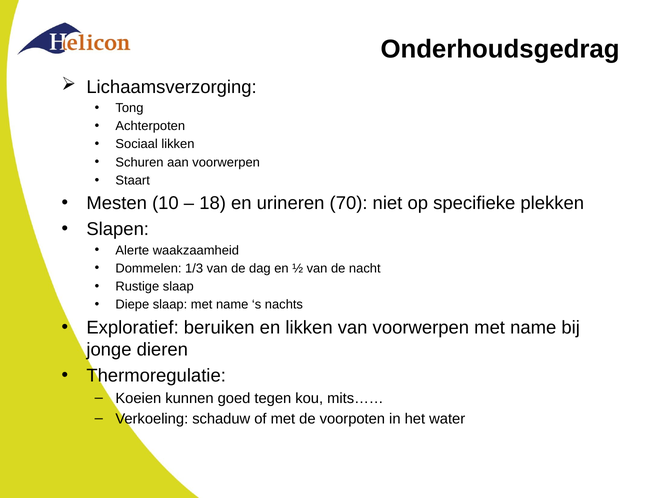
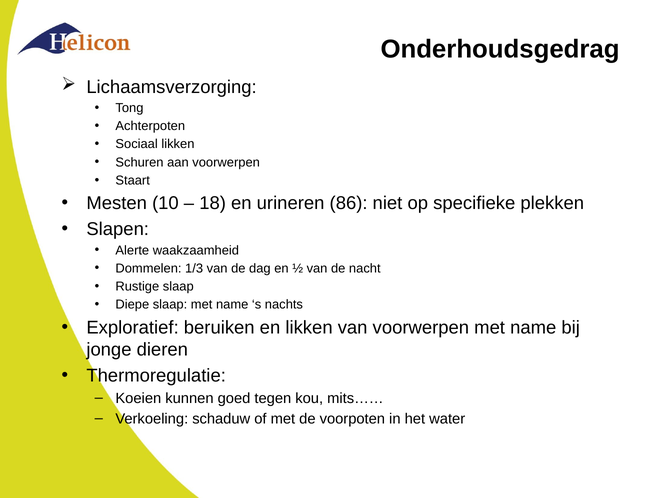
70: 70 -> 86
